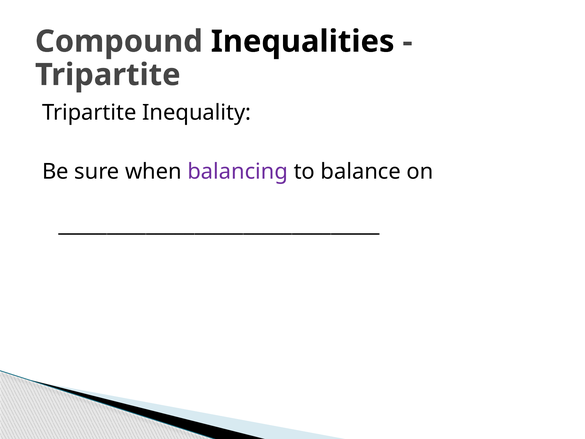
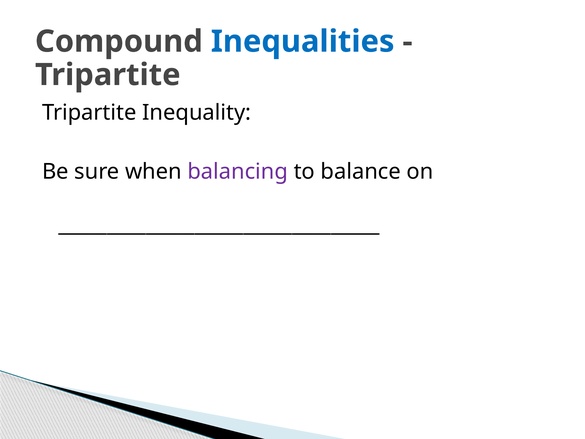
Inequalities colour: black -> blue
